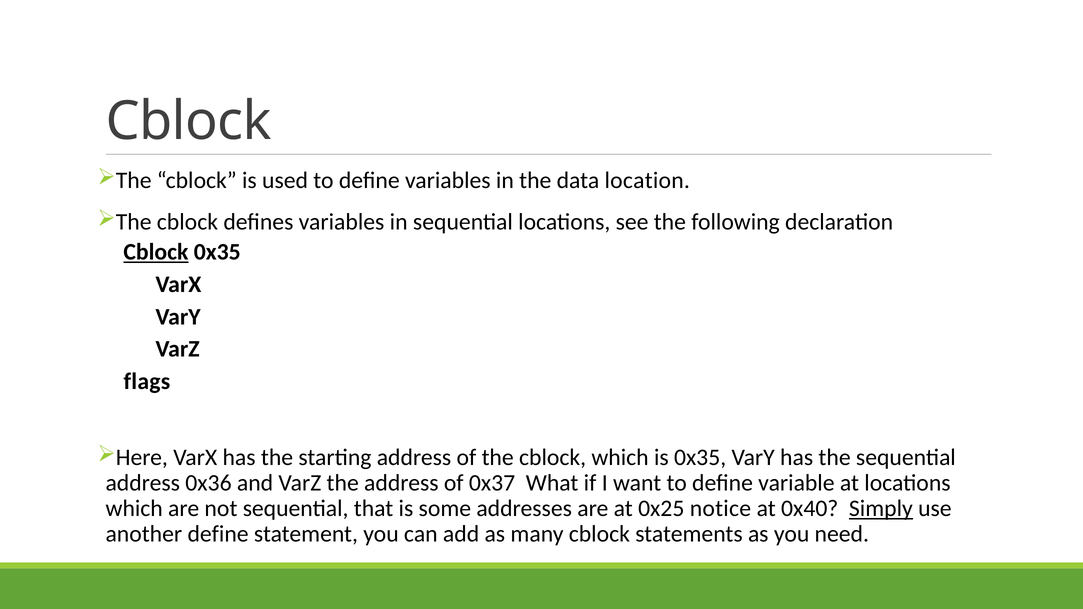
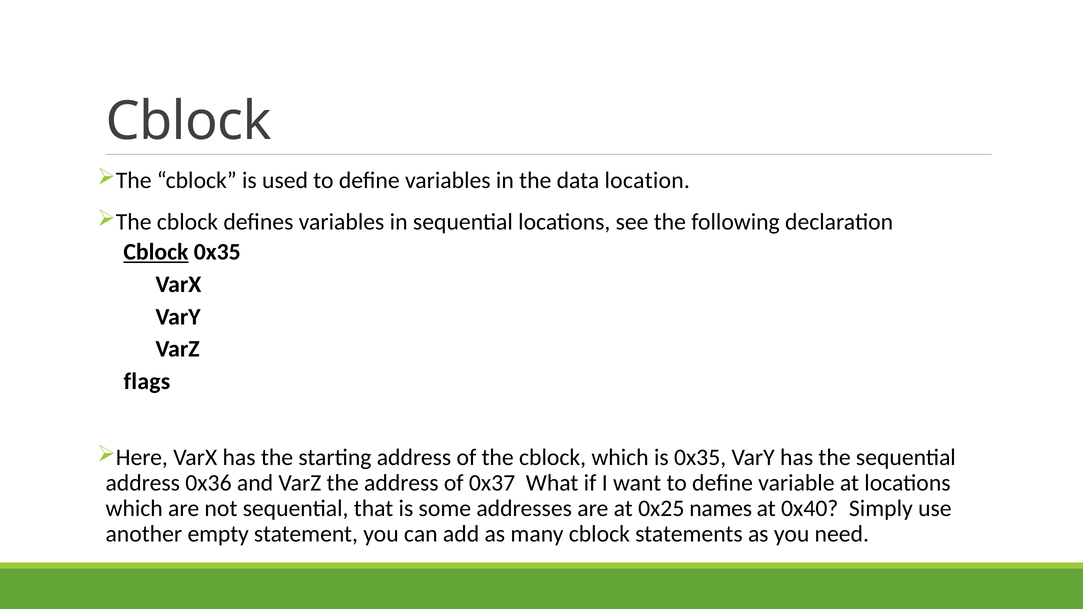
notice: notice -> names
Simply underline: present -> none
another define: define -> empty
